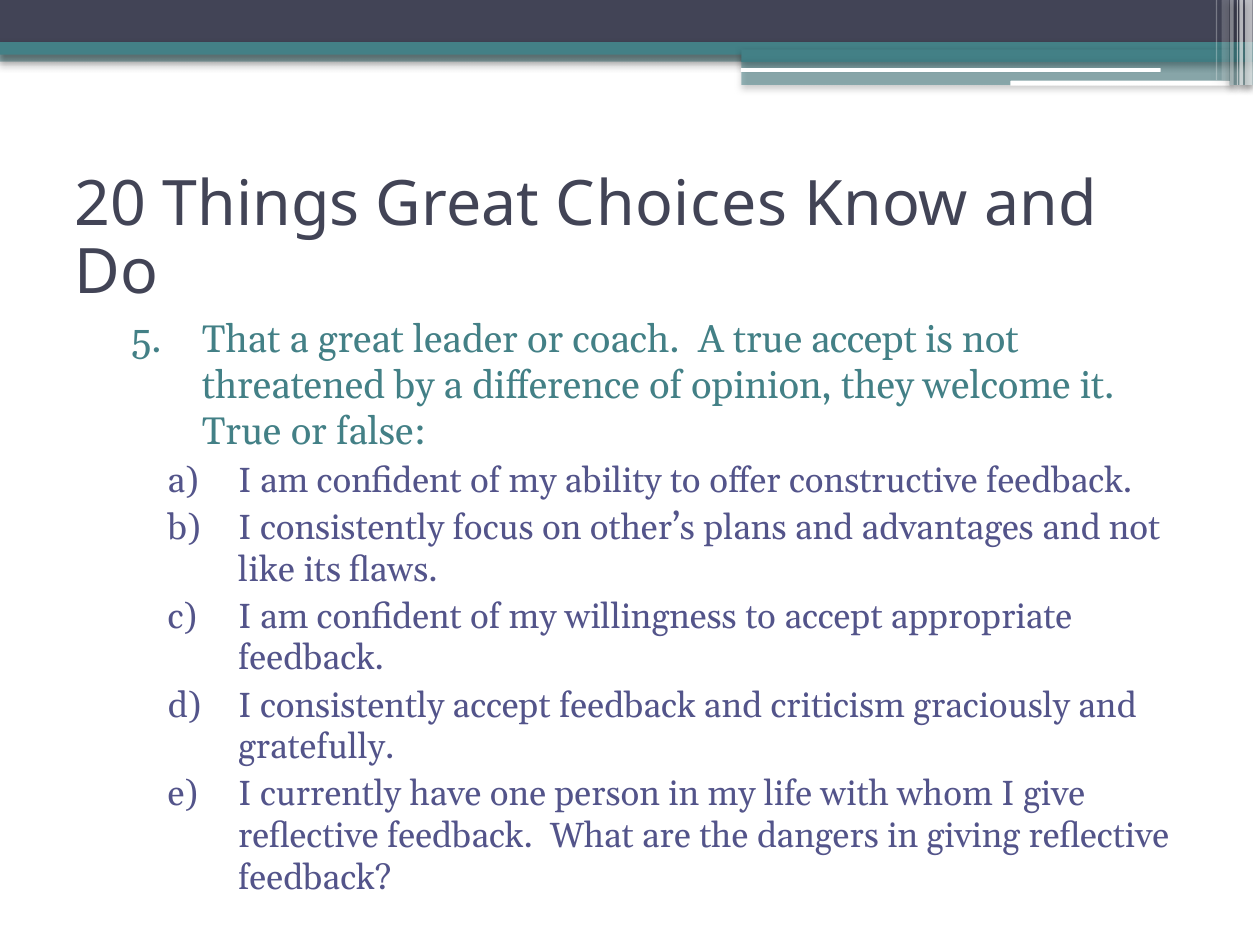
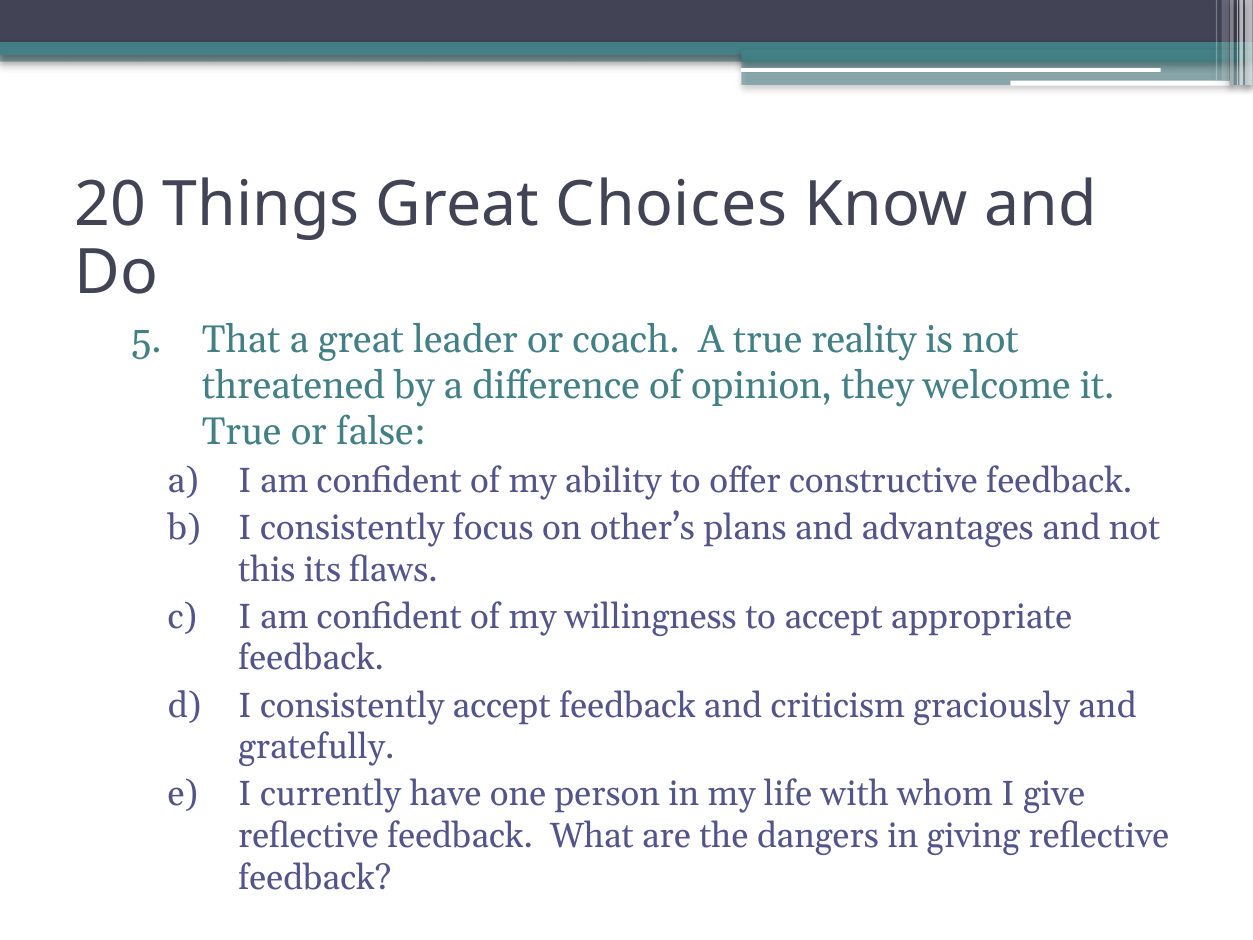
true accept: accept -> reality
like: like -> this
